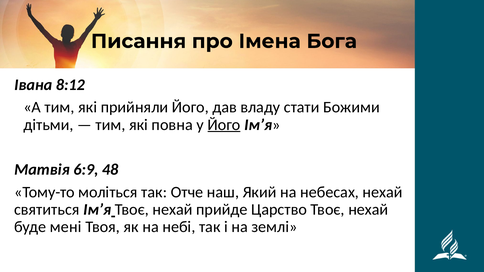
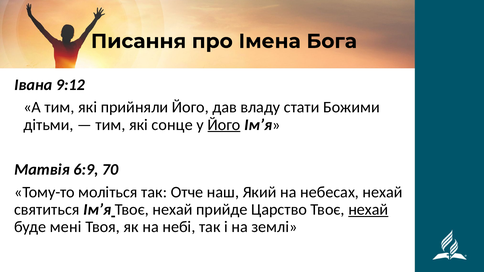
8:12: 8:12 -> 9:12
повна: повна -> сонце
48: 48 -> 70
нехай at (368, 210) underline: none -> present
